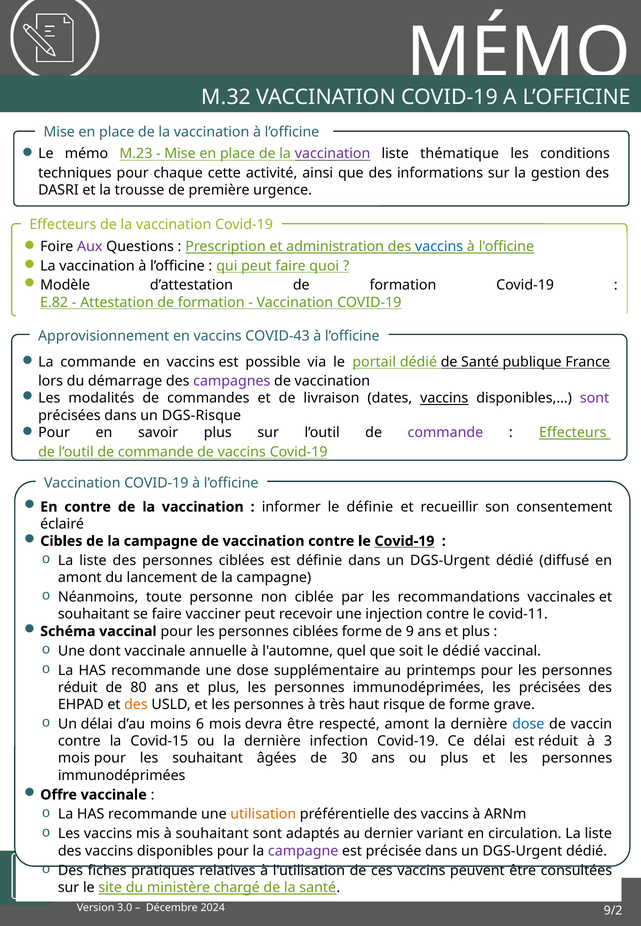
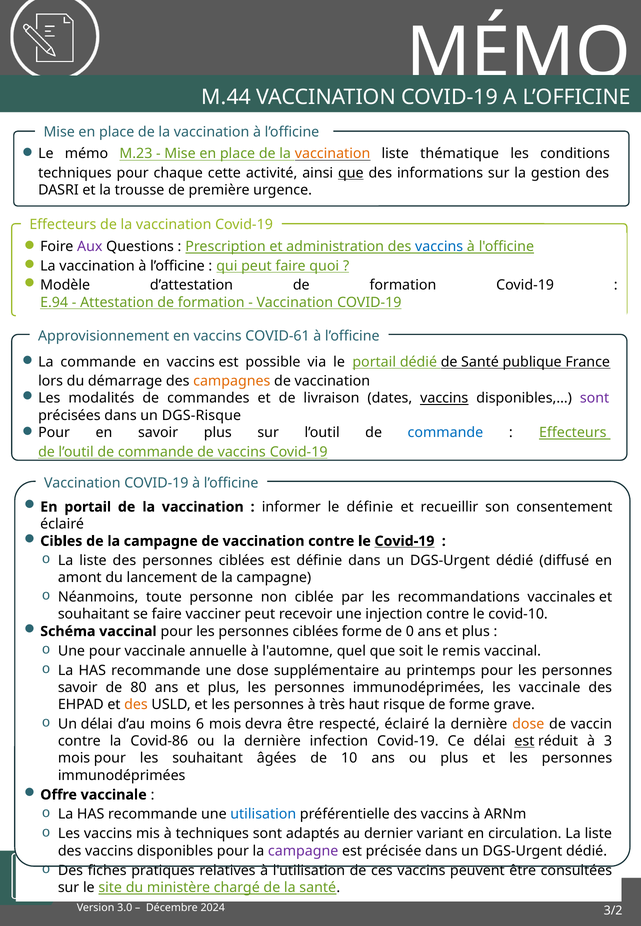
M.32: M.32 -> M.44
vaccination at (333, 154) colour: purple -> orange
que at (351, 173) underline: none -> present
E.82: E.82 -> E.94
COVID-43: COVID-43 -> COVID-61
campagnes colour: purple -> orange
commande at (445, 432) colour: purple -> blue
En contre: contre -> portail
covid-11: covid-11 -> covid-10
9: 9 -> 0
Une dont: dont -> pour
le dédié: dédié -> remis
réduit at (78, 687): réduit -> savoir
les précisées: précisées -> vaccinale
respecté amont: amont -> éclairé
dose at (528, 724) colour: blue -> orange
Covid-15: Covid-15 -> Covid-86
est at (524, 741) underline: none -> present
30: 30 -> 10
utilisation colour: orange -> blue
à souhaitant: souhaitant -> techniques
9/2: 9/2 -> 3/2
